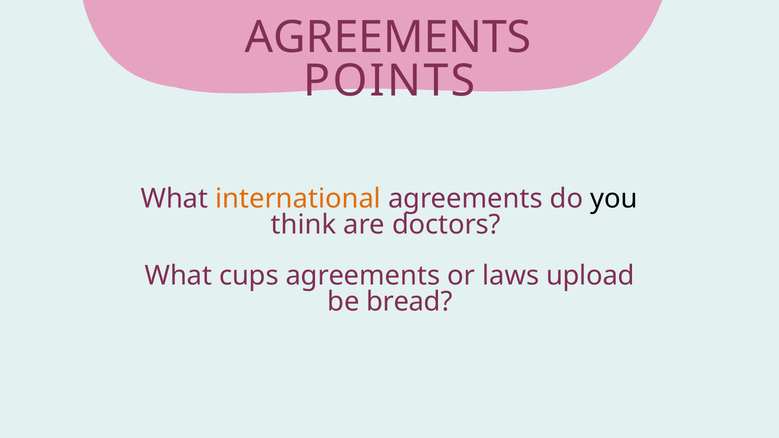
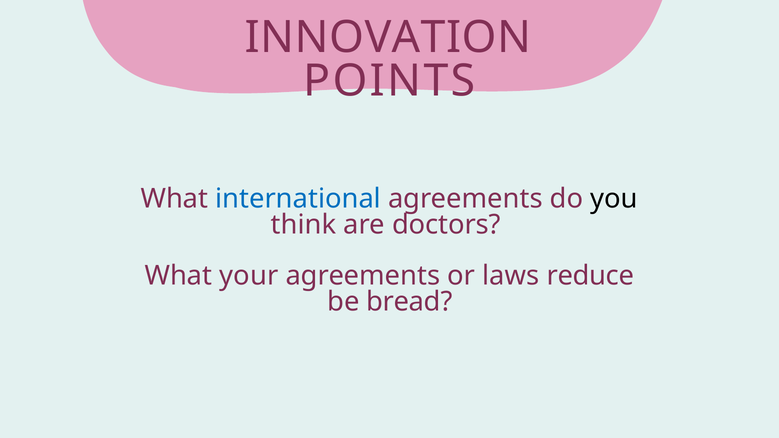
AGREEMENTS at (388, 38): AGREEMENTS -> INNOVATION
international colour: orange -> blue
cups: cups -> your
upload: upload -> reduce
